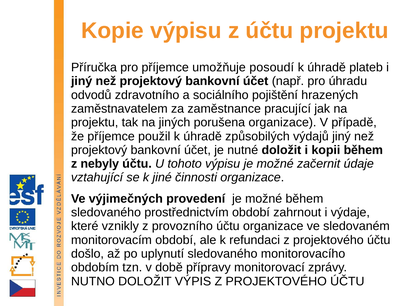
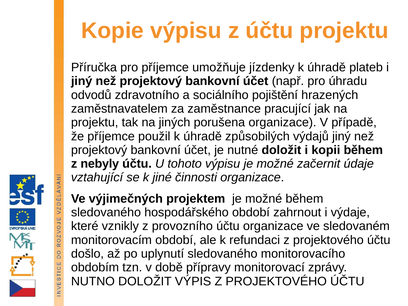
posoudí: posoudí -> jízdenky
provedení: provedení -> projektem
prostřednictvím: prostřednictvím -> hospodářského
